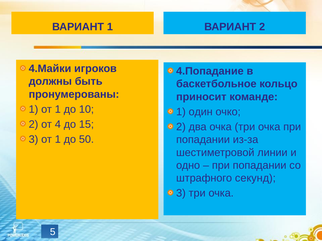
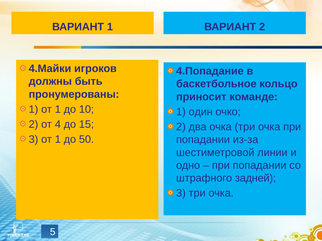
секунд: секунд -> задней
